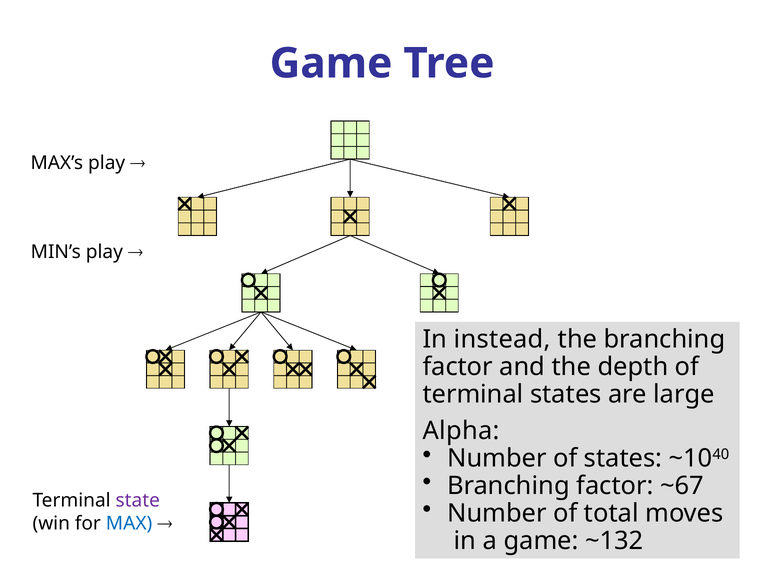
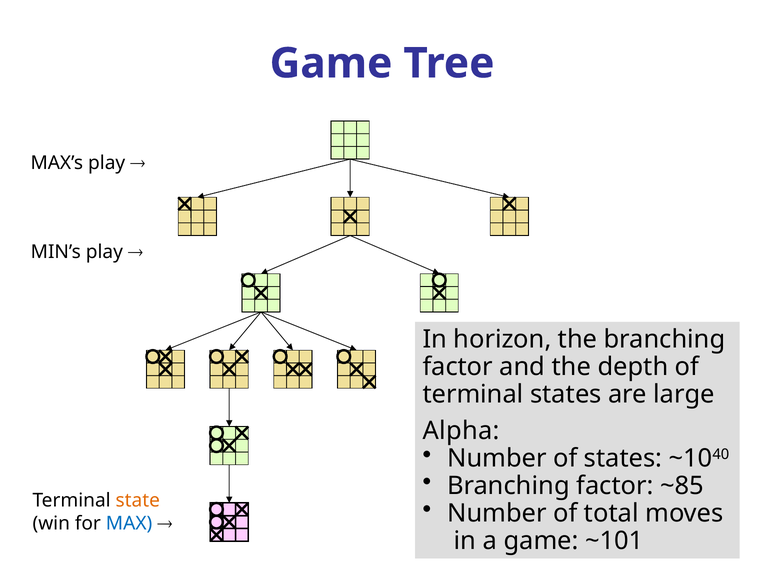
instead: instead -> horizon
~67: ~67 -> ~85
state colour: purple -> orange
~132: ~132 -> ~101
